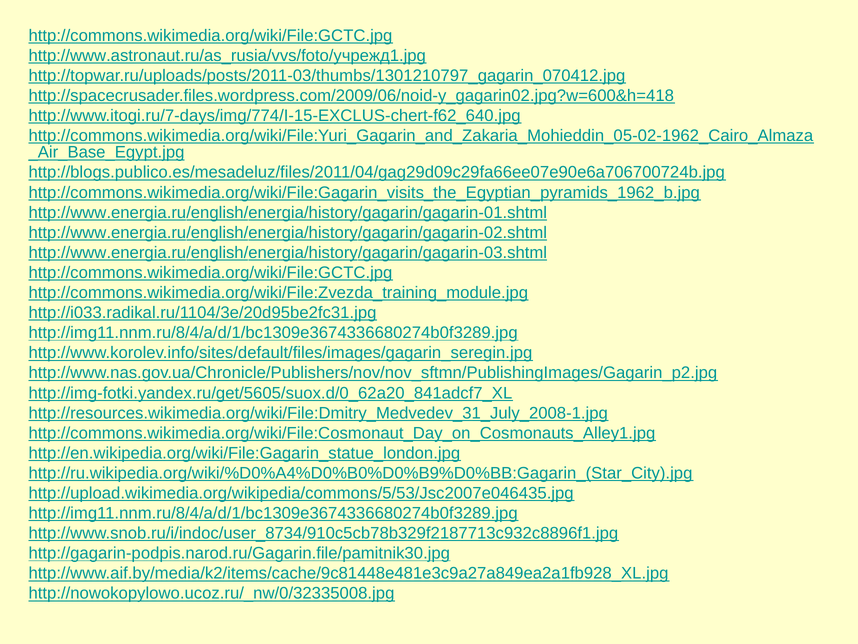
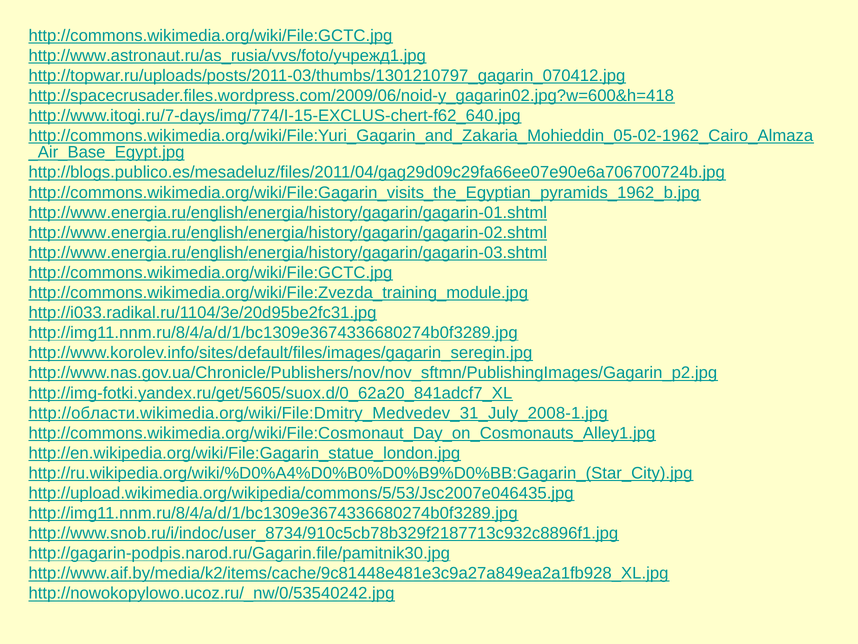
http://resources.wikimedia.org/wiki/File:Dmitry_Medvedev_31_July_2008-1.jpg: http://resources.wikimedia.org/wiki/File:Dmitry_Medvedev_31_July_2008-1.jpg -> http://области.wikimedia.org/wiki/File:Dmitry_Medvedev_31_July_2008-1.jpg
http://nowokopylowo.ucoz.ru/_nw/0/32335008.jpg: http://nowokopylowo.ucoz.ru/_nw/0/32335008.jpg -> http://nowokopylowo.ucoz.ru/_nw/0/53540242.jpg
